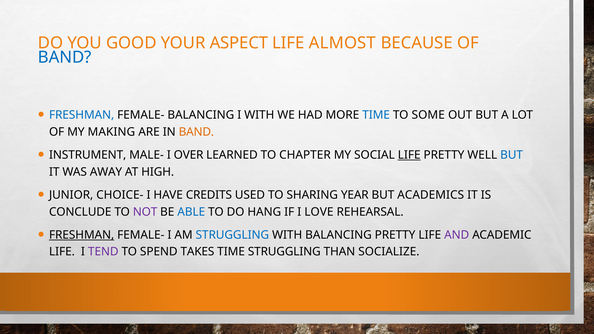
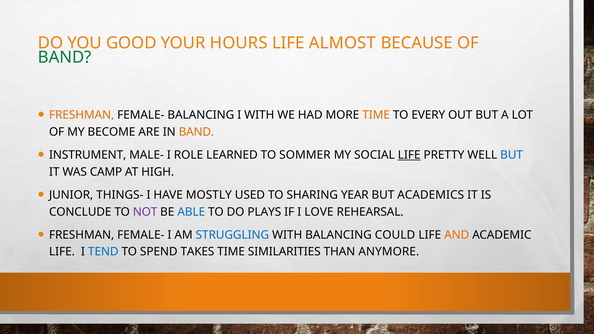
ASPECT: ASPECT -> HOURS
BAND at (65, 57) colour: blue -> green
FRESHMAN at (82, 115) colour: blue -> orange
TIME at (376, 115) colour: blue -> orange
SOME: SOME -> EVERY
MAKING: MAKING -> BECOME
OVER: OVER -> ROLE
CHAPTER: CHAPTER -> SOMMER
AWAY: AWAY -> CAMP
CHOICE-: CHOICE- -> THINGS-
CREDITS: CREDITS -> MOSTLY
HANG: HANG -> PLAYS
FRESHMAN at (82, 235) underline: present -> none
BALANCING PRETTY: PRETTY -> COULD
AND colour: purple -> orange
TEND colour: purple -> blue
TIME STRUGGLING: STRUGGLING -> SIMILARITIES
SOCIALIZE: SOCIALIZE -> ANYMORE
